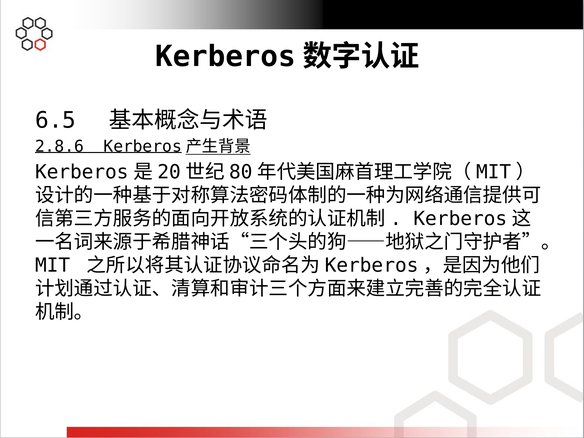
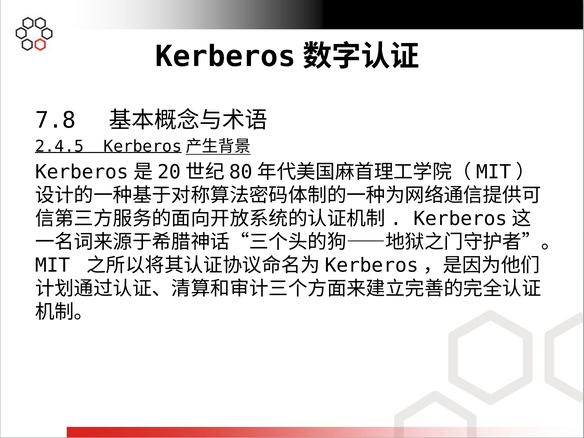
6.5: 6.5 -> 7.8
2.8.6: 2.8.6 -> 2.4.5
